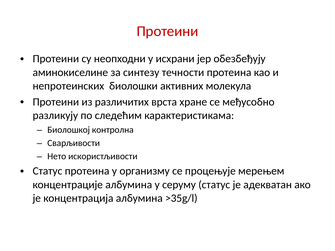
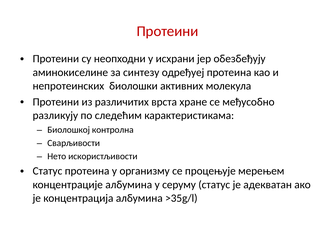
течности: течности -> одређуеј
